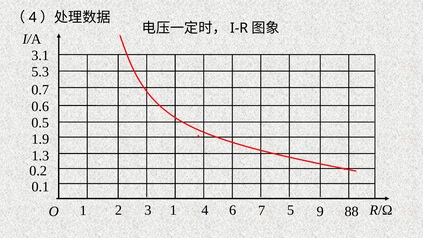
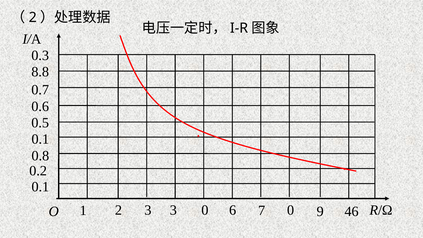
4 at (33, 17): 4 -> 2
3.1: 3.1 -> 0.3
5.3: 5.3 -> 8.8
1.9 at (40, 139): 1.9 -> 0.1
1.3: 1.3 -> 0.8
3 1: 1 -> 3
7 5: 5 -> 0
88: 88 -> 46
O 4: 4 -> 0
